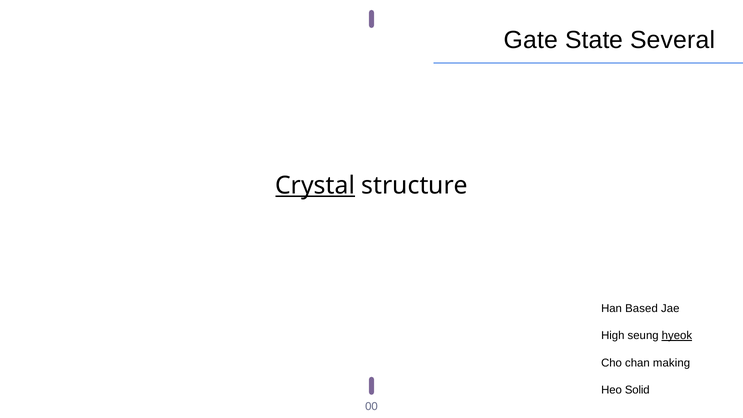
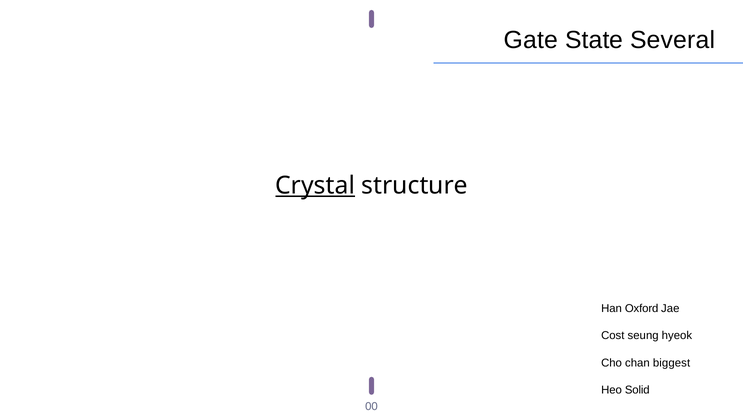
Based: Based -> Oxford
High: High -> Cost
hyeok underline: present -> none
making: making -> biggest
